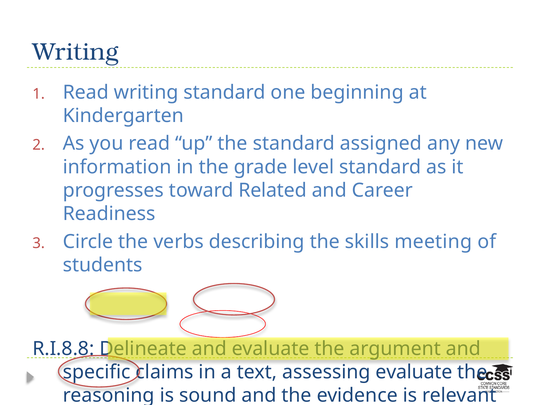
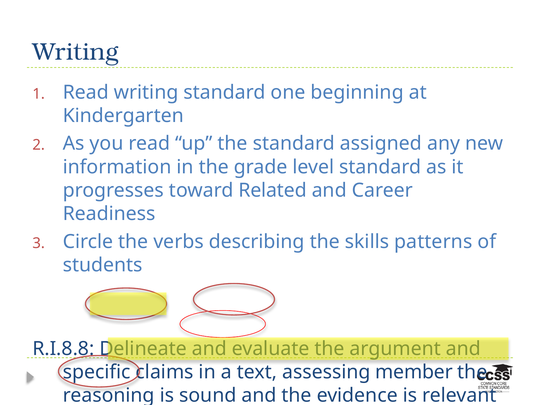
meeting: meeting -> patterns
assessing evaluate: evaluate -> member
